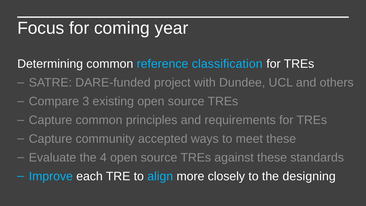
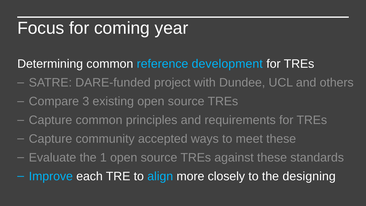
classification: classification -> development
4: 4 -> 1
